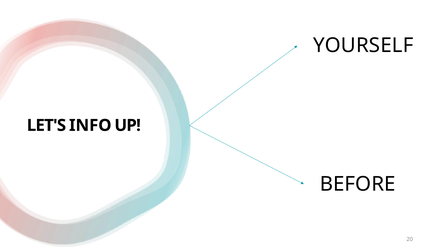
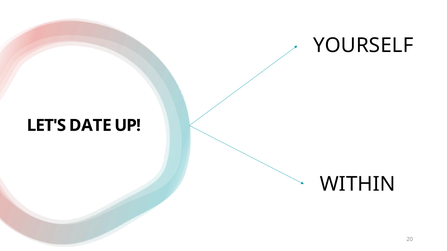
INFO: INFO -> DATE
BEFORE: BEFORE -> WITHIN
